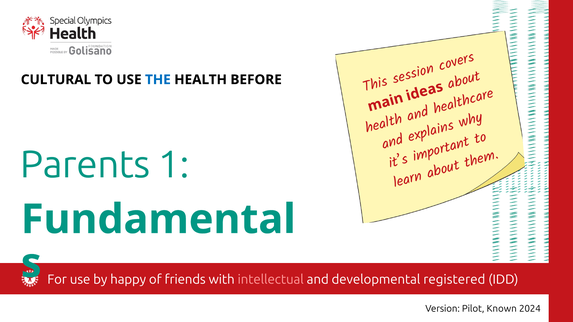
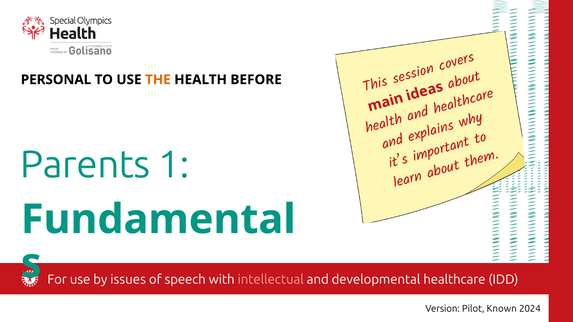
CULTURAL: CULTURAL -> PERSONAL
THE colour: blue -> orange
happy: happy -> issues
friends: friends -> speech
registered: registered -> healthcare
